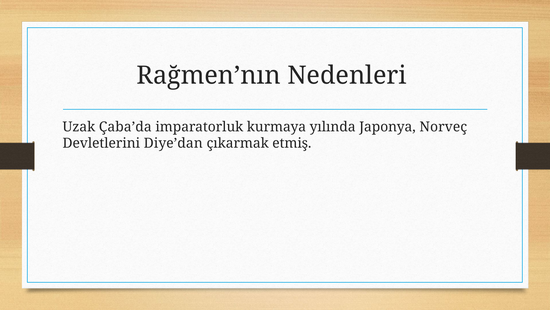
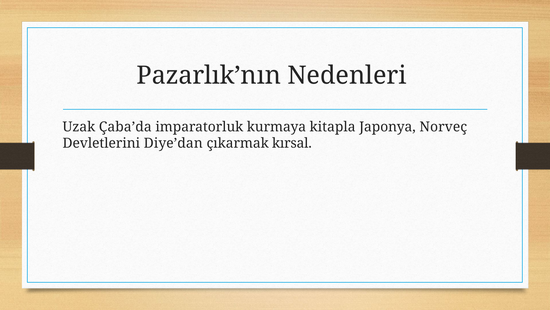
Rağmen’nın: Rağmen’nın -> Pazarlık’nın
yılında: yılında -> kitapla
etmiş: etmiş -> kırsal
